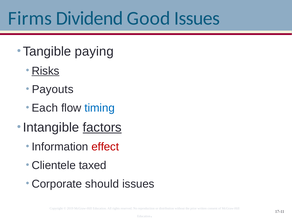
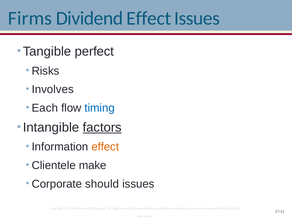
Dividend Good: Good -> Effect
paying: paying -> perfect
Risks underline: present -> none
Payouts: Payouts -> Involves
effect at (105, 147) colour: red -> orange
taxed: taxed -> make
